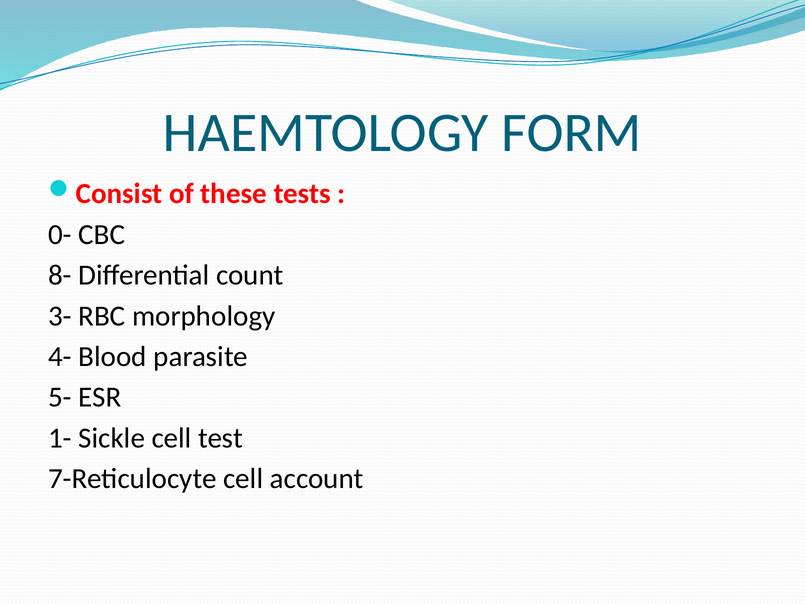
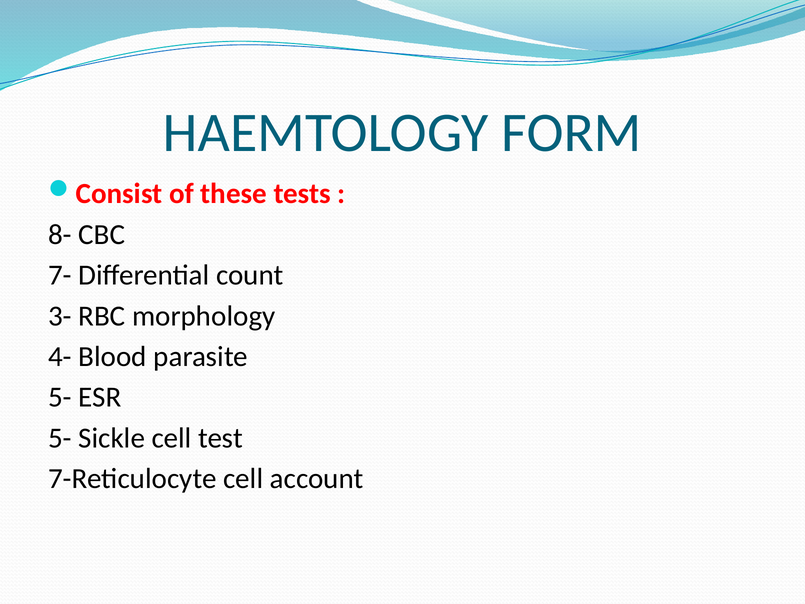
0-: 0- -> 8-
8-: 8- -> 7-
1- at (60, 438): 1- -> 5-
